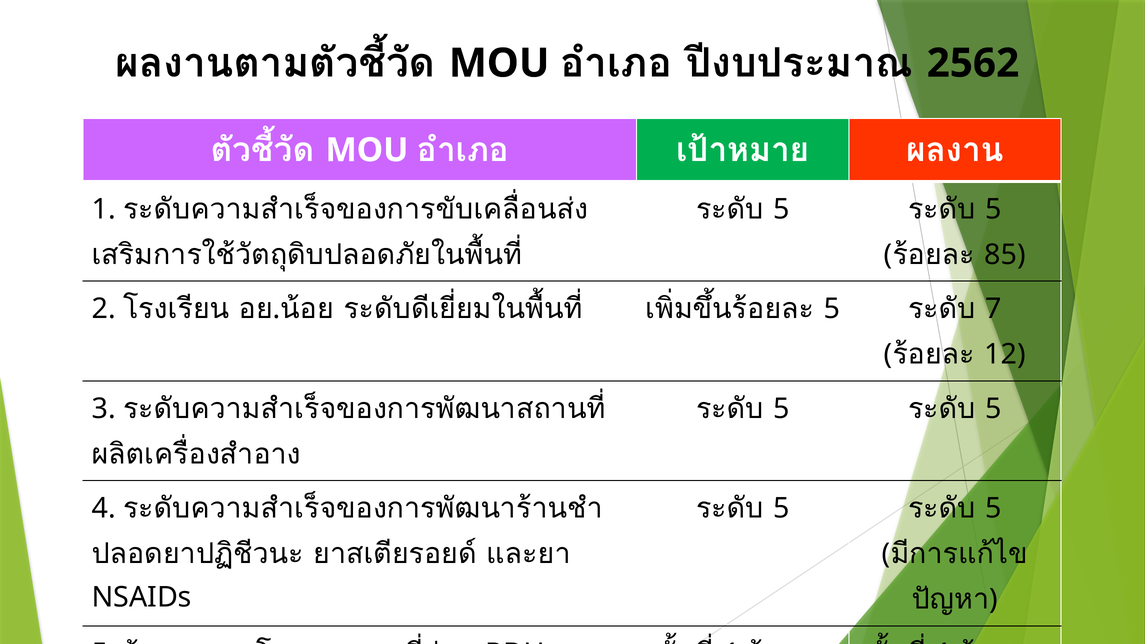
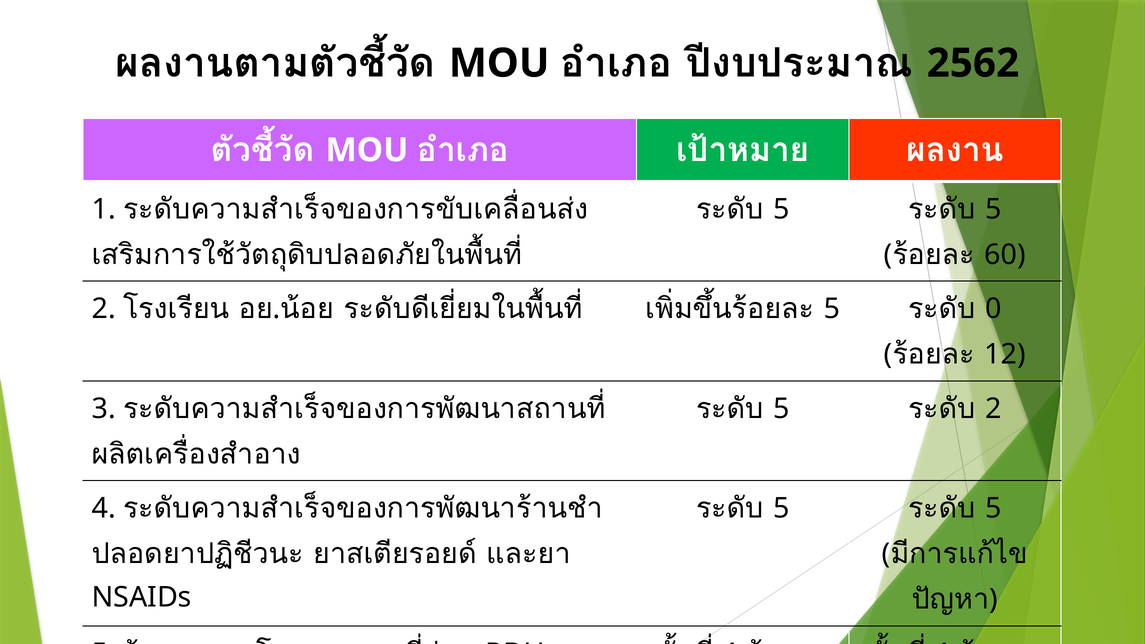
85: 85 -> 60
7: 7 -> 0
5 at (993, 409): 5 -> 2
